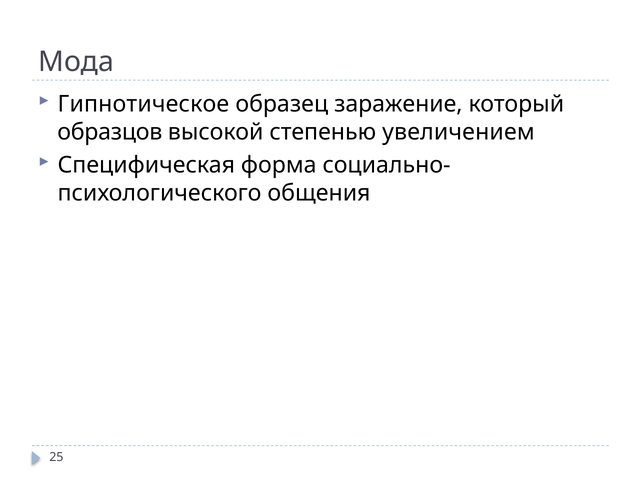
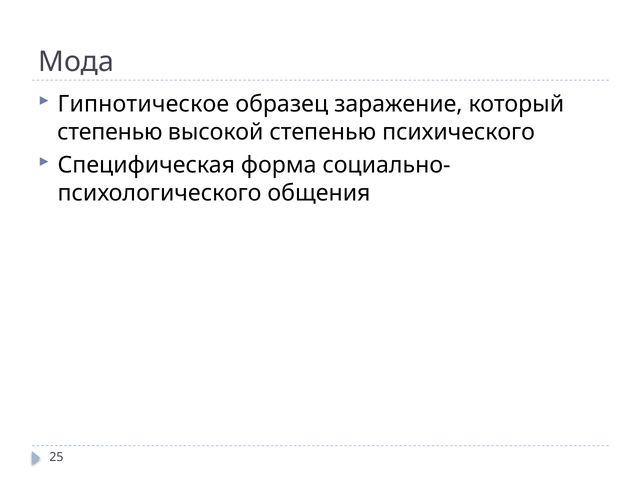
образцов at (110, 132): образцов -> степенью
увеличением: увеличением -> психического
